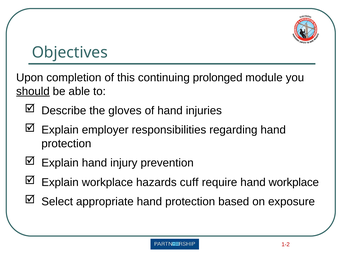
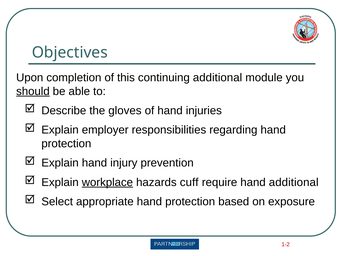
continuing prolonged: prolonged -> additional
workplace at (107, 182) underline: none -> present
hand workplace: workplace -> additional
